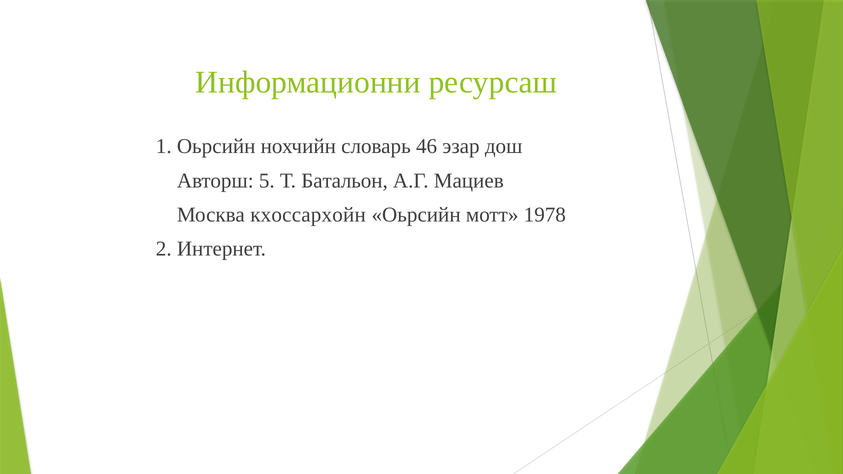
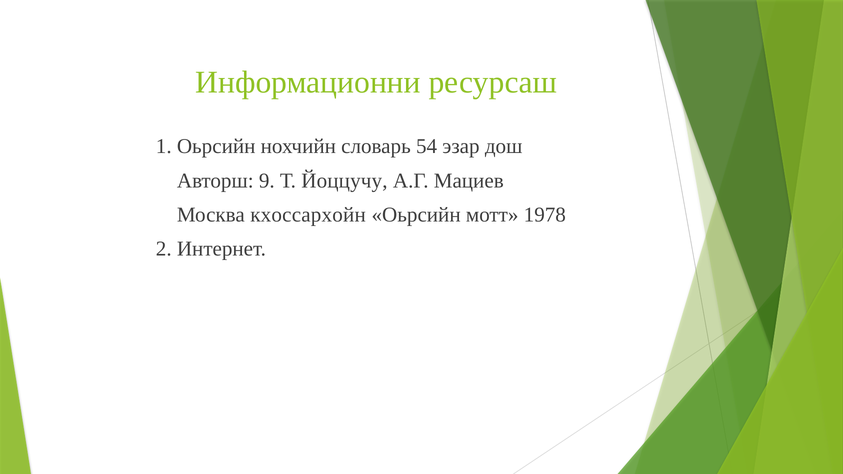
46: 46 -> 54
5: 5 -> 9
Батальон: Батальон -> Йоццучу
